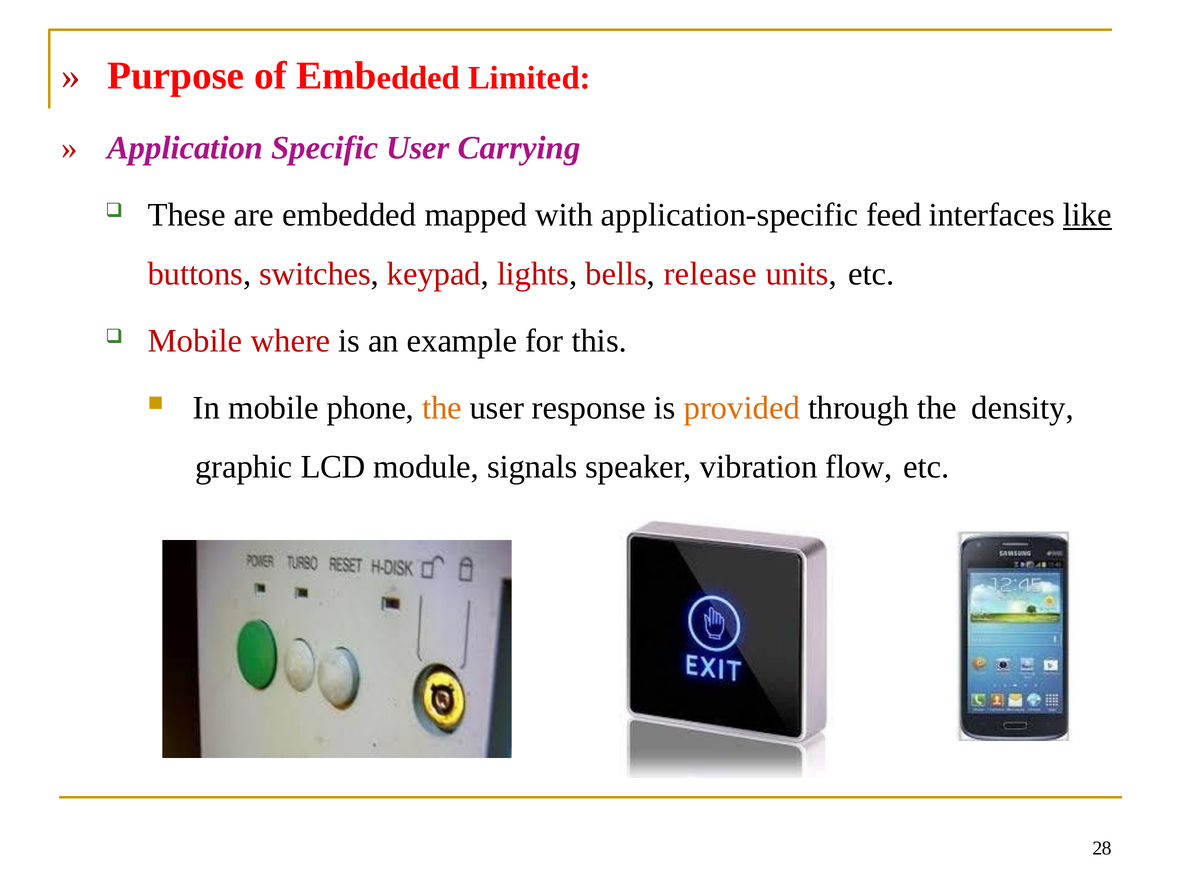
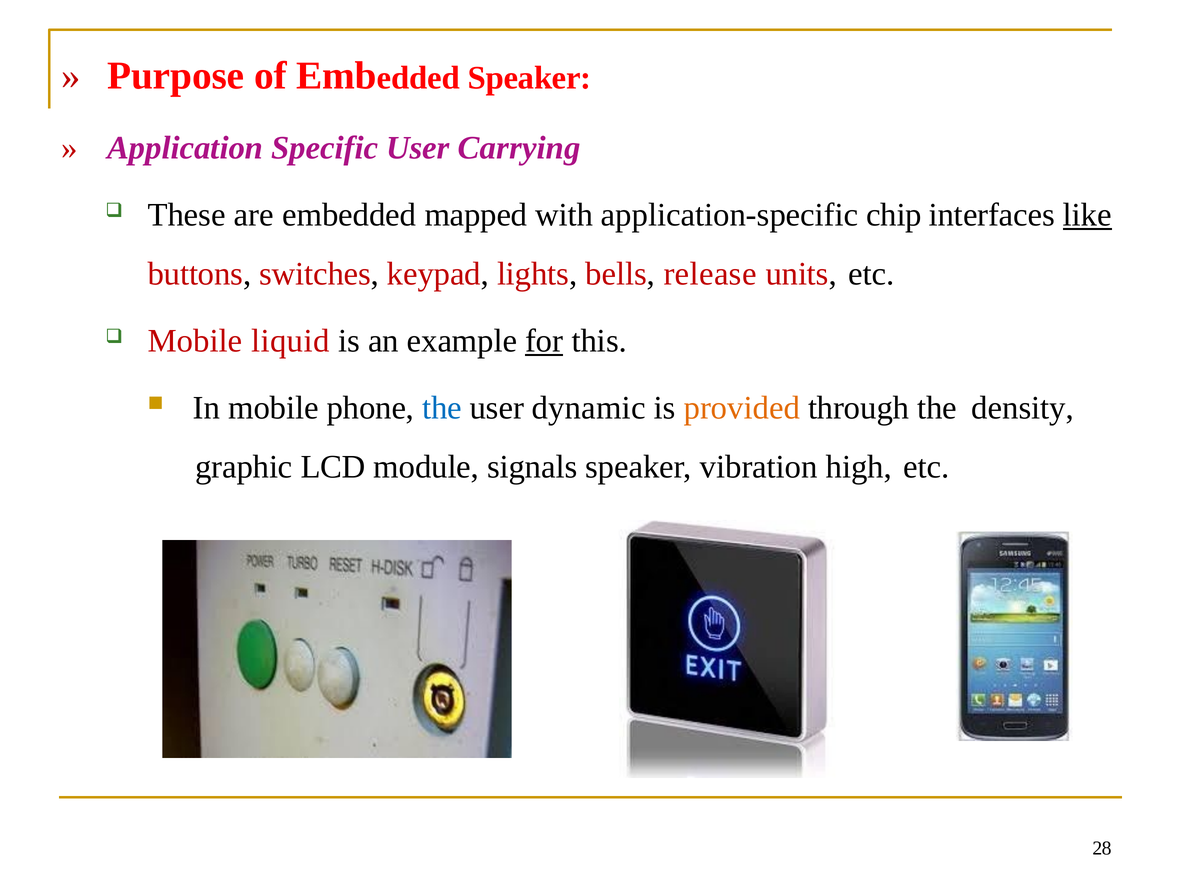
Limited at (529, 78): Limited -> Speaker
feed: feed -> chip
where: where -> liquid
for underline: none -> present
the at (442, 408) colour: orange -> blue
response: response -> dynamic
flow: flow -> high
